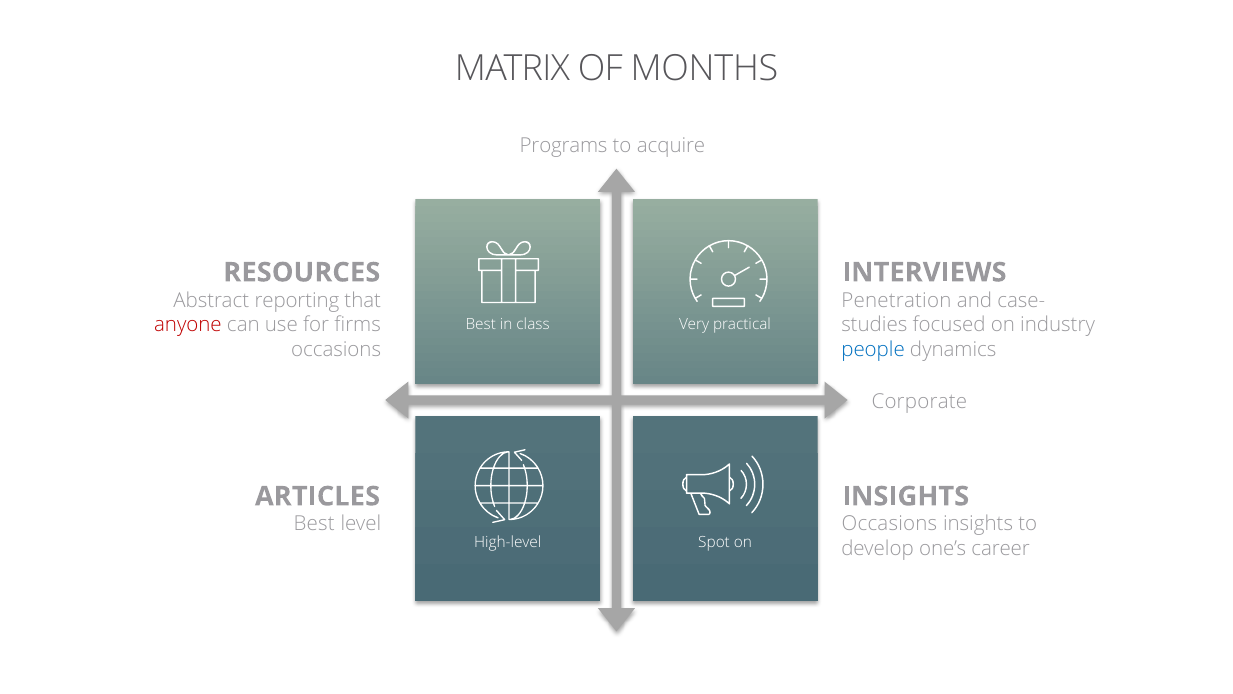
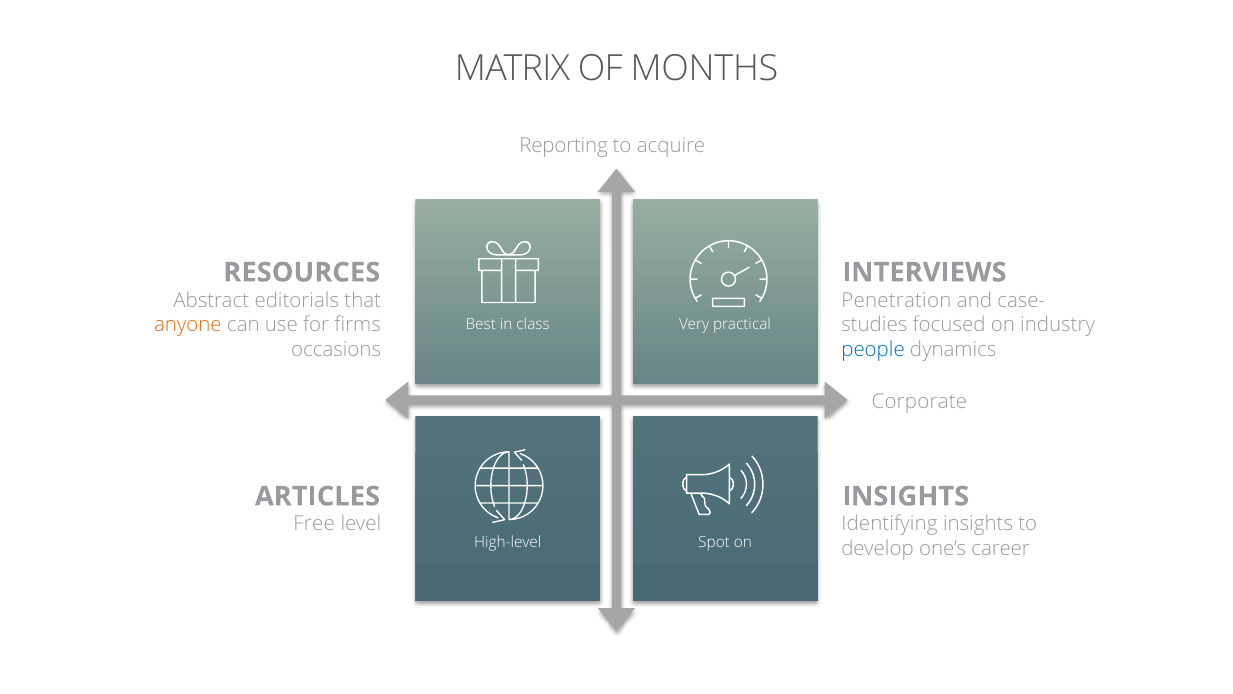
Programs: Programs -> Reporting
reporting: reporting -> editorials
anyone colour: red -> orange
Best at (314, 524): Best -> Free
Occasions at (889, 524): Occasions -> Identifying
